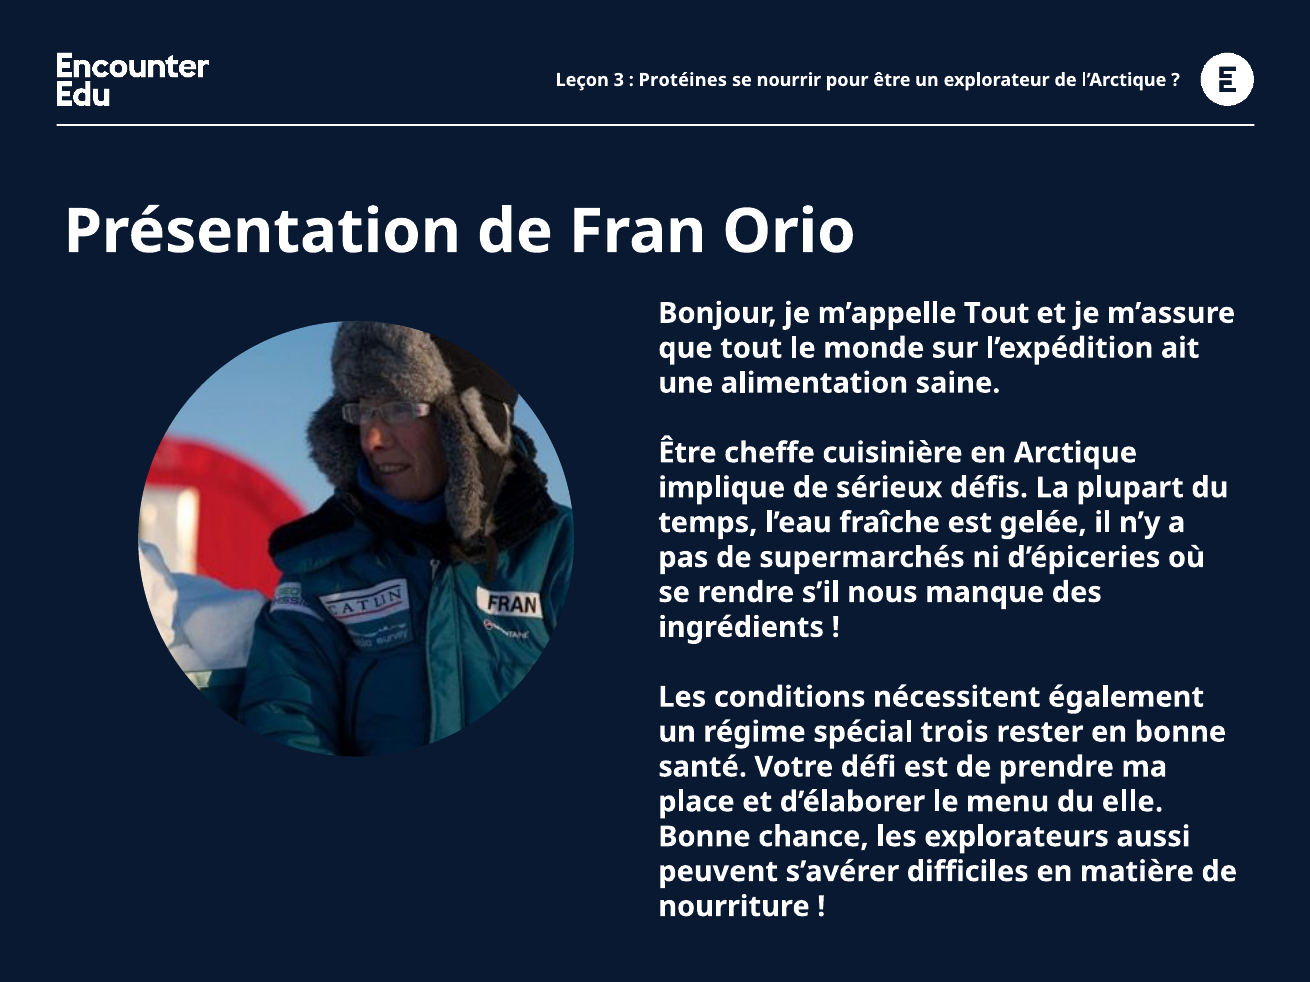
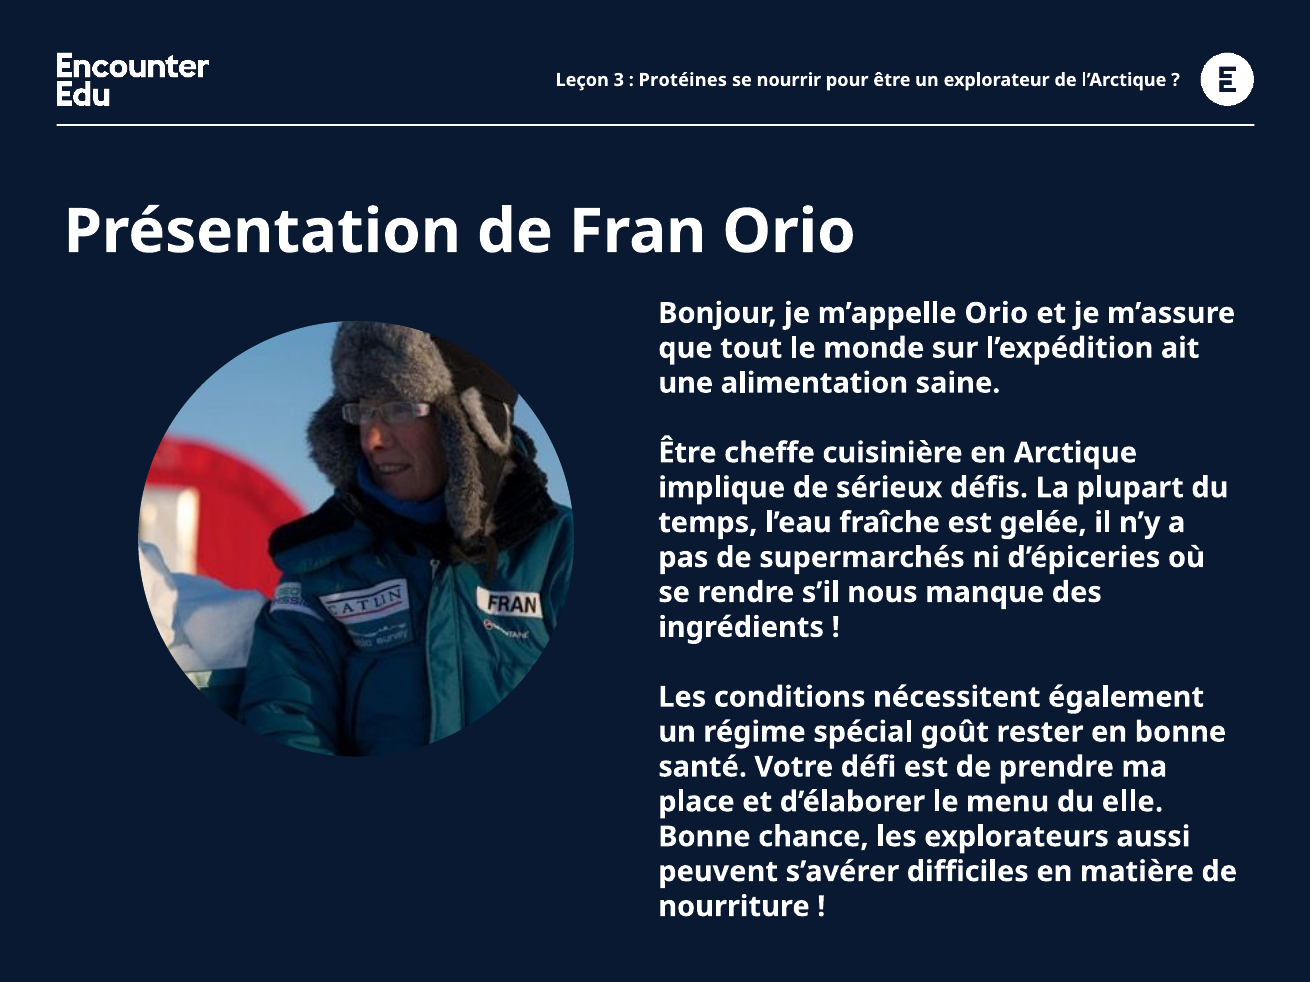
m’appelle Tout: Tout -> Orio
trois: trois -> goût
